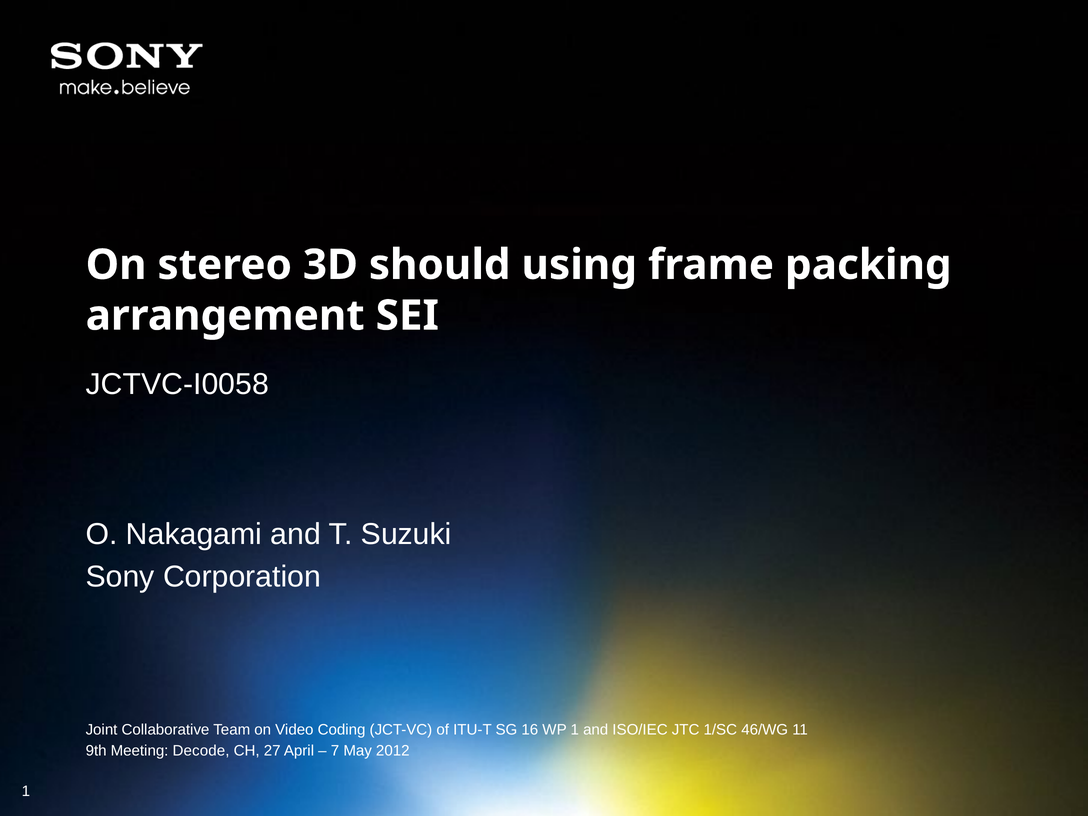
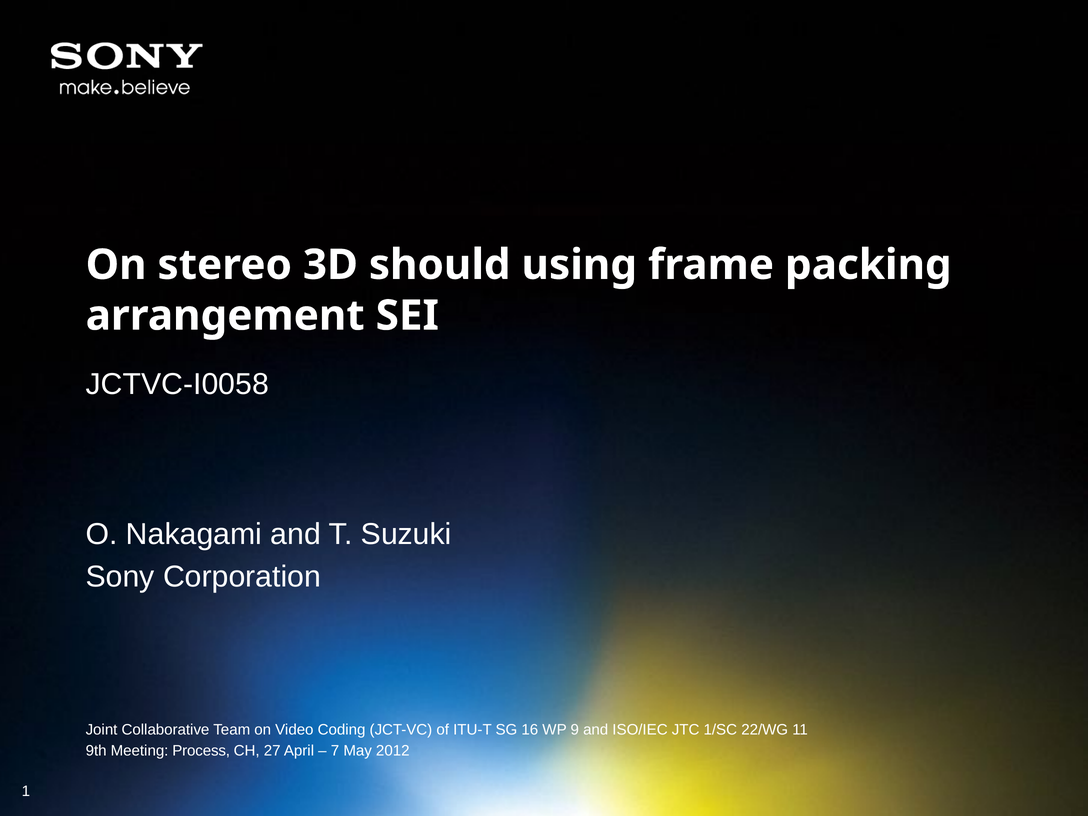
WP 1: 1 -> 9
46/WG: 46/WG -> 22/WG
Decode: Decode -> Process
